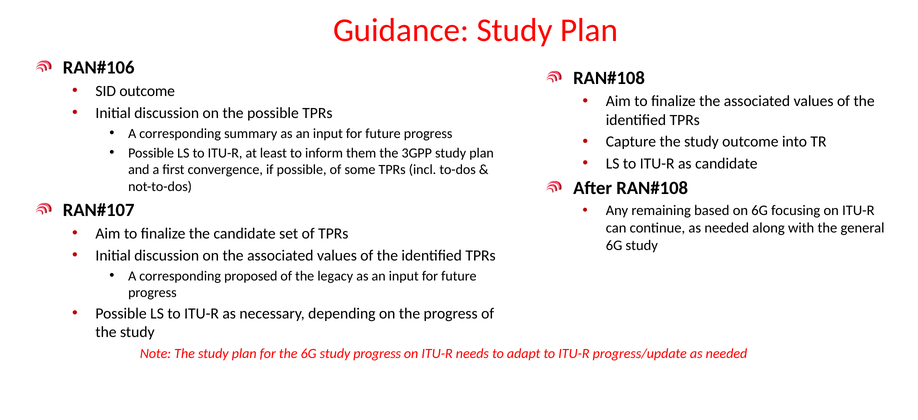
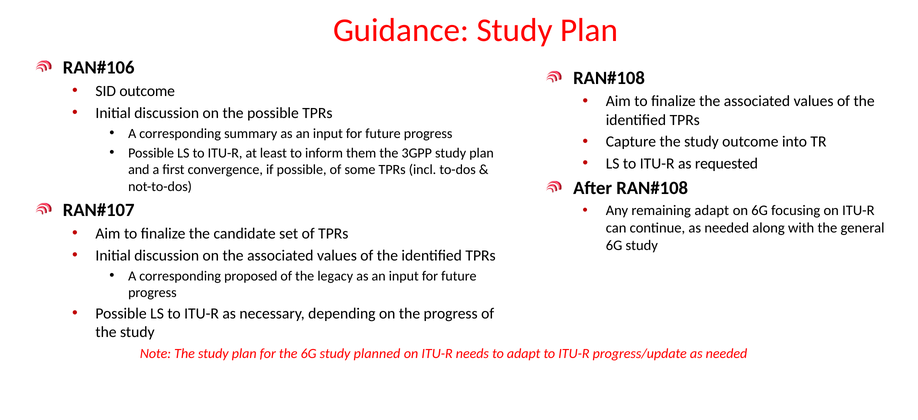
as candidate: candidate -> requested
remaining based: based -> adapt
study progress: progress -> planned
